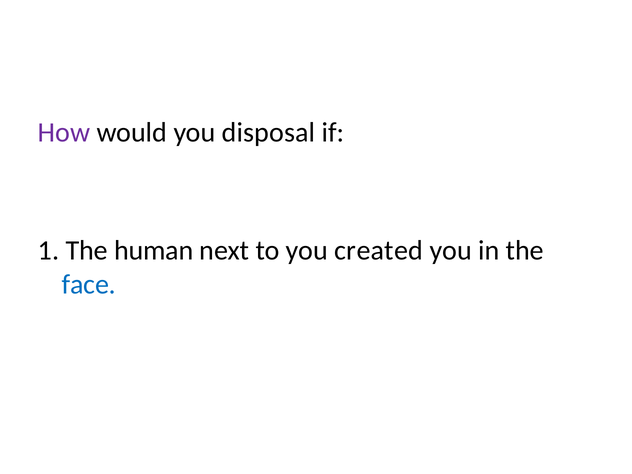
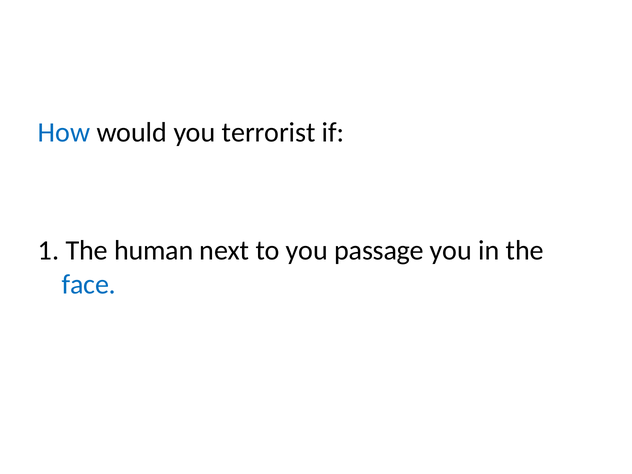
How colour: purple -> blue
disposal: disposal -> terrorist
created: created -> passage
